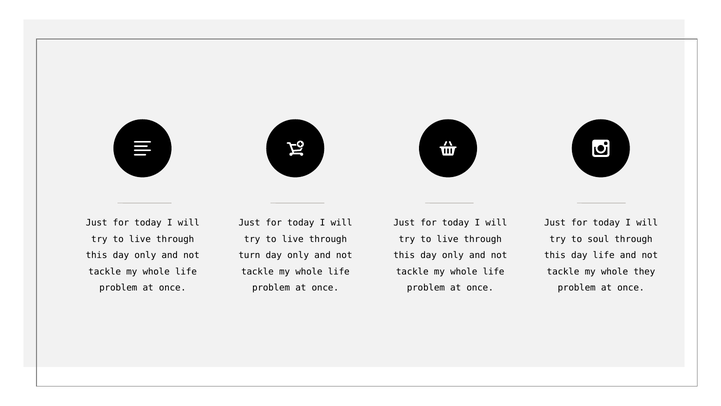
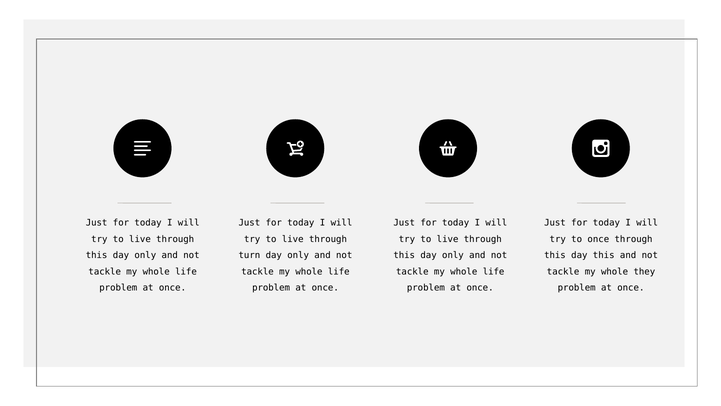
to soul: soul -> once
day life: life -> this
